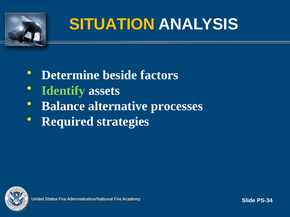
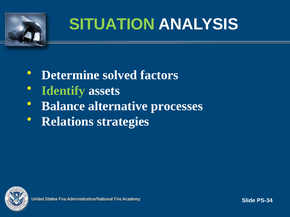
SITUATION colour: yellow -> light green
beside: beside -> solved
Required: Required -> Relations
